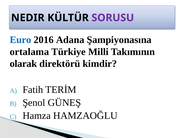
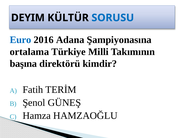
NEDIR: NEDIR -> DEYIM
SORUSU colour: purple -> blue
olarak: olarak -> başına
